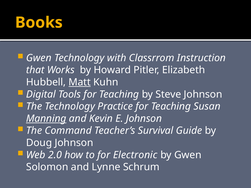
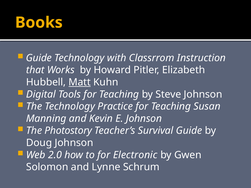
Gwen at (39, 58): Gwen -> Guide
Manning underline: present -> none
Command: Command -> Photostory
